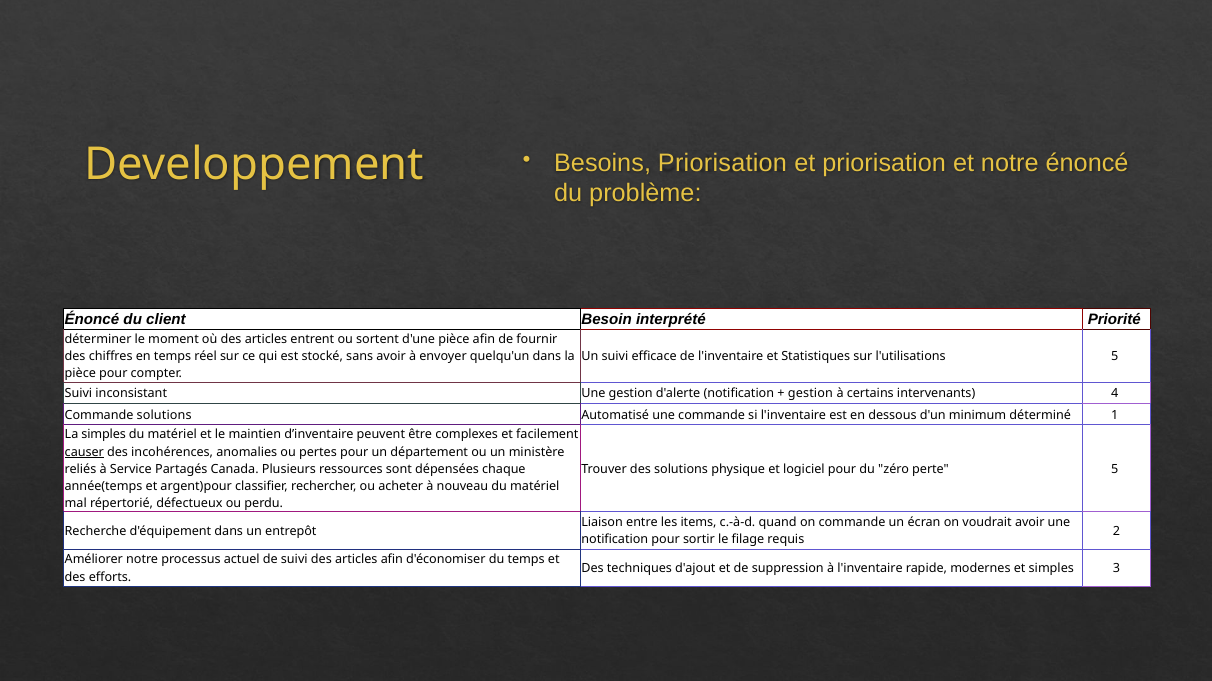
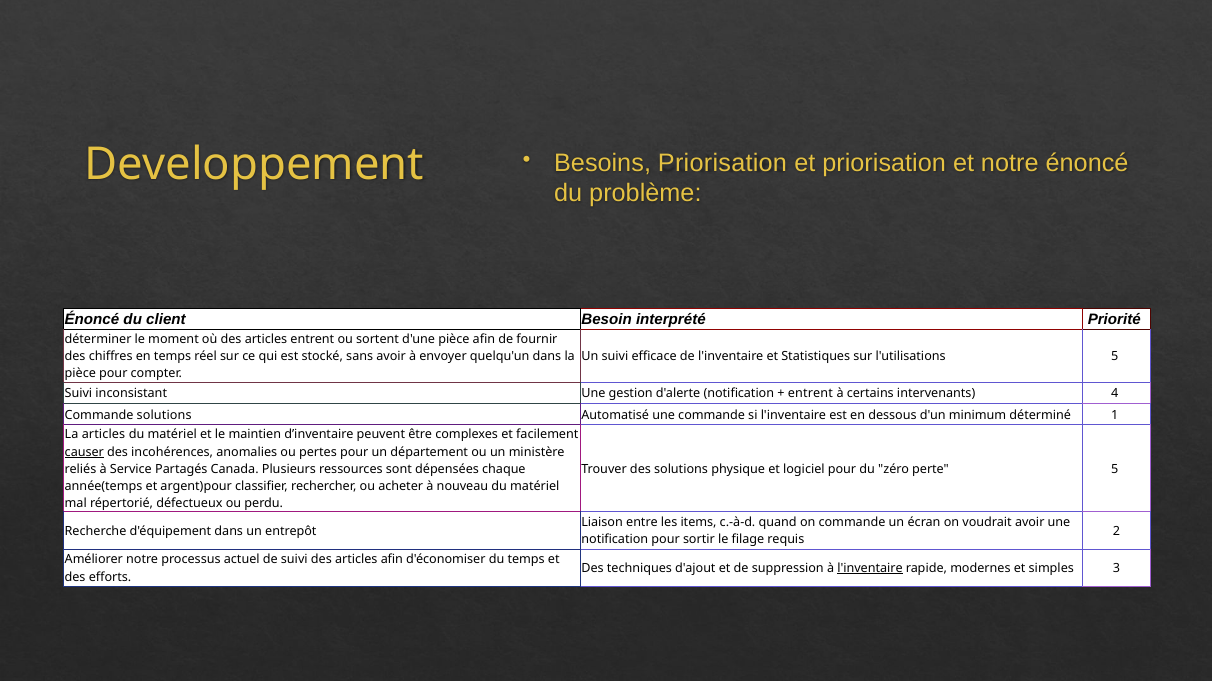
gestion at (810, 394): gestion -> entrent
La simples: simples -> articles
l'inventaire at (870, 569) underline: none -> present
